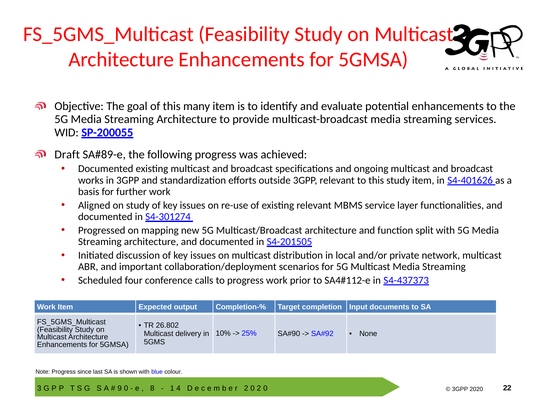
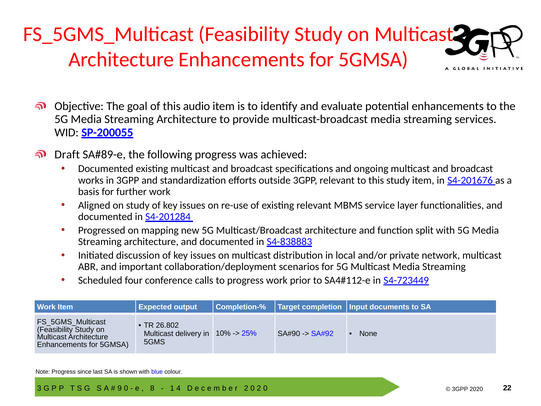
many: many -> audio
S4-401626: S4-401626 -> S4-201676
S4-301274: S4-301274 -> S4-201284
S4-201505: S4-201505 -> S4-838883
S4-437373: S4-437373 -> S4-723449
